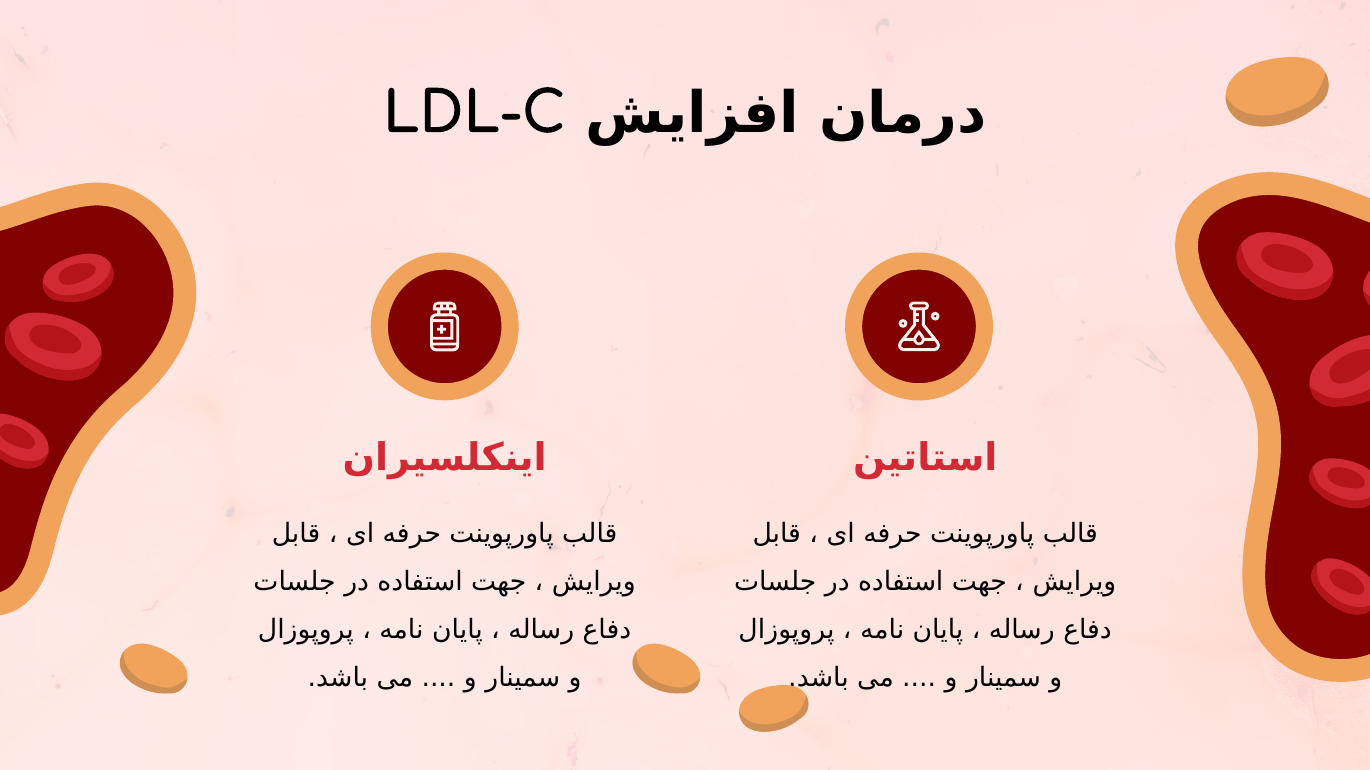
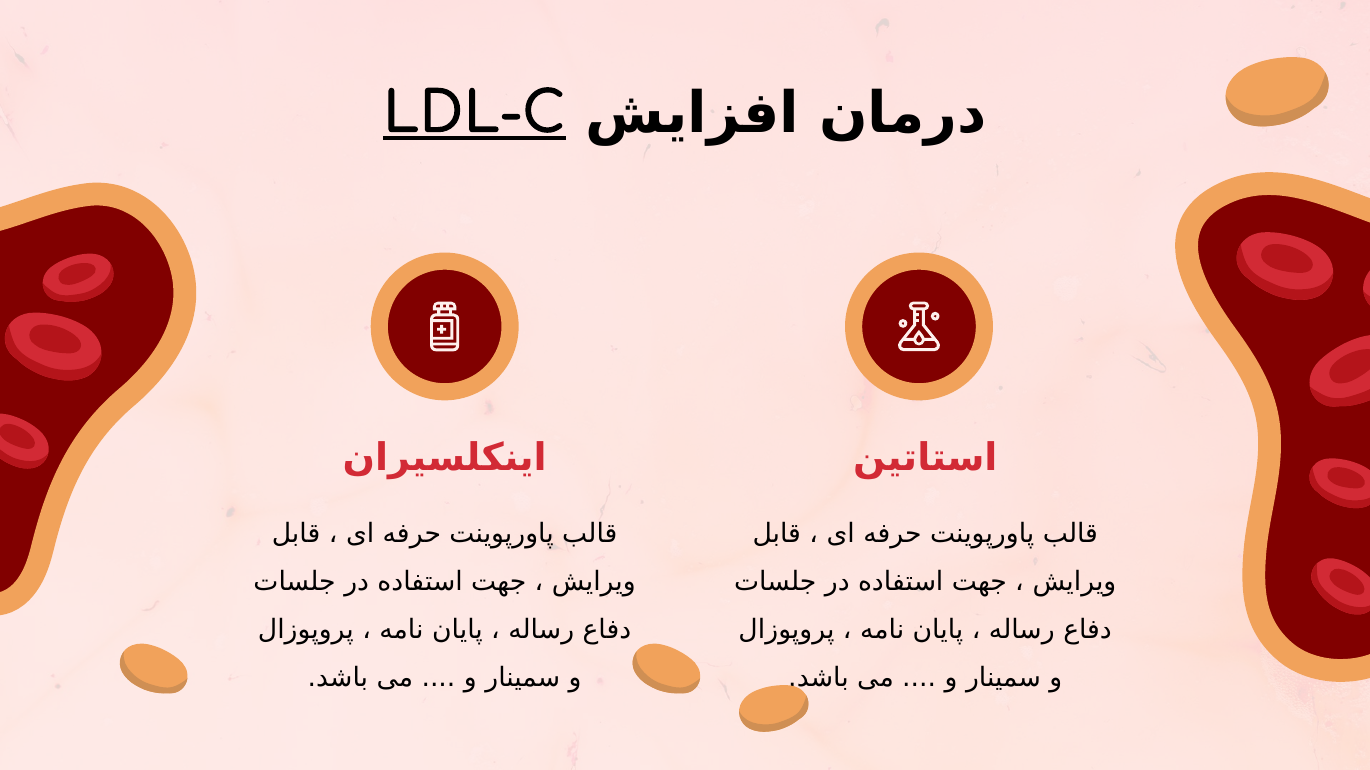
LDL-C underline: none -> present
